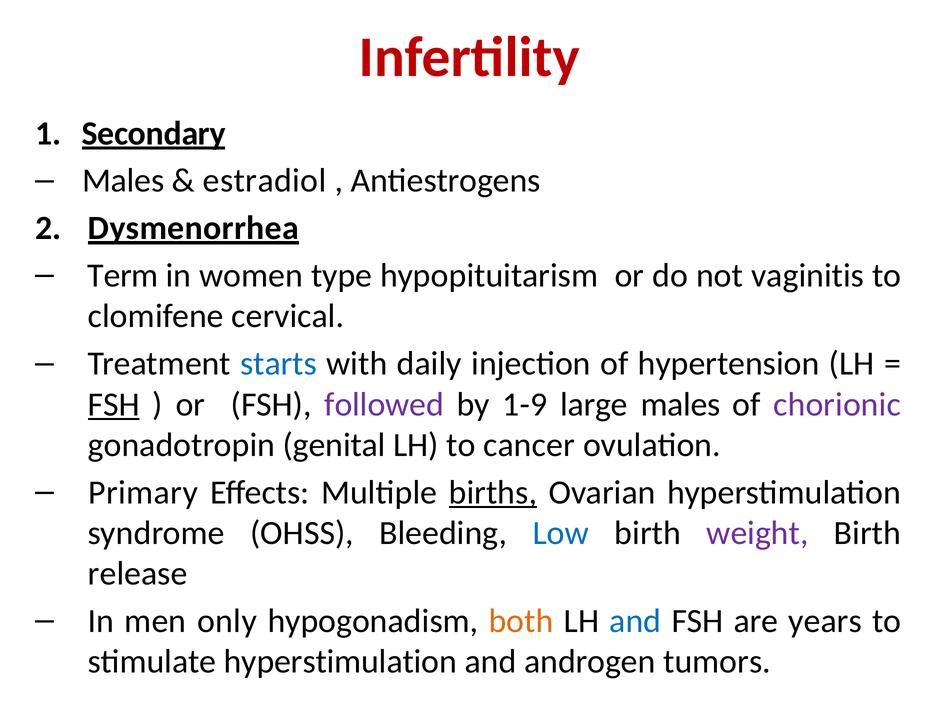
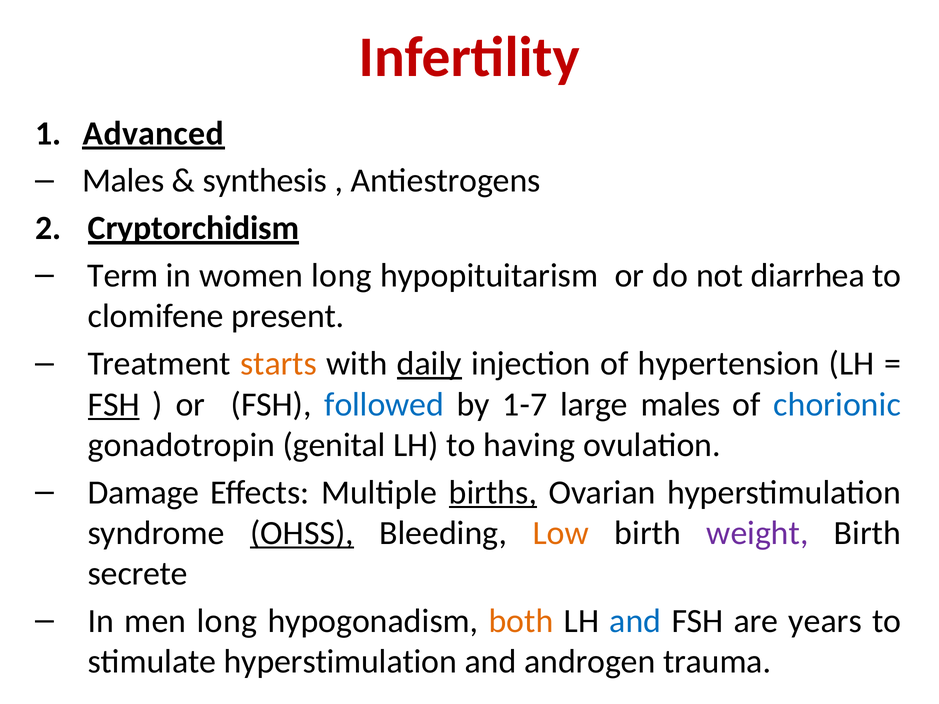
Secondary: Secondary -> Advanced
estradiol: estradiol -> synthesis
Dysmenorrhea: Dysmenorrhea -> Cryptorchidism
women type: type -> long
vaginitis: vaginitis -> diarrhea
cervical: cervical -> present
starts colour: blue -> orange
daily underline: none -> present
followed colour: purple -> blue
1-9: 1-9 -> 1-7
chorionic colour: purple -> blue
cancer: cancer -> having
Primary: Primary -> Damage
OHSS underline: none -> present
Low colour: blue -> orange
release: release -> secrete
men only: only -> long
tumors: tumors -> trauma
